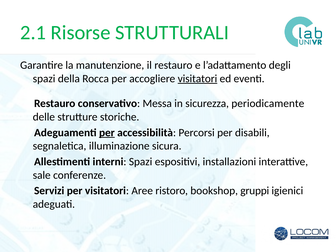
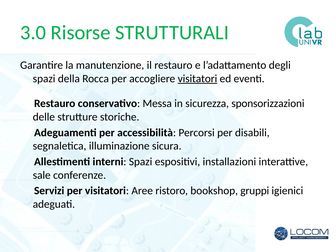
2.1: 2.1 -> 3.0
periodicamente: periodicamente -> sponsorizzazioni
per at (107, 133) underline: present -> none
